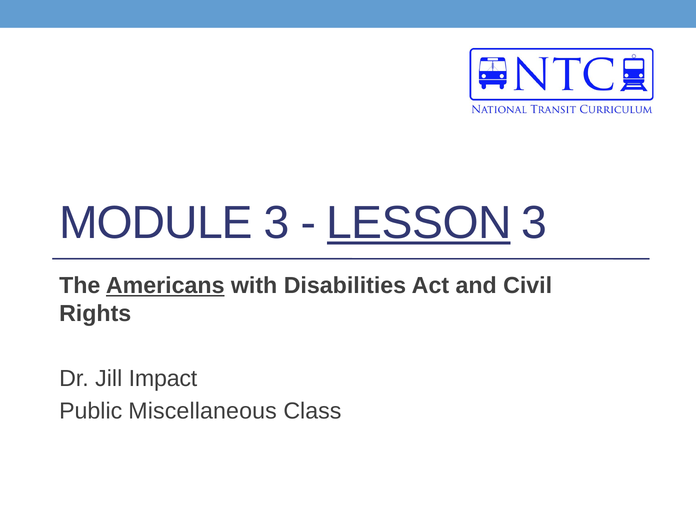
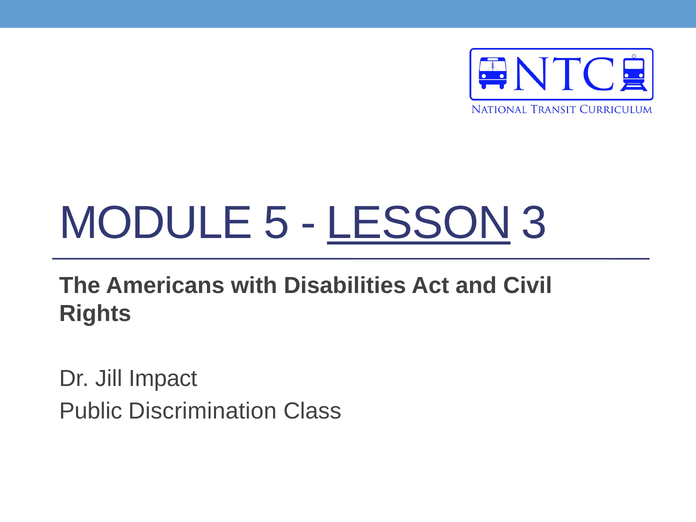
MODULE 3: 3 -> 5
Americans underline: present -> none
Miscellaneous: Miscellaneous -> Discrimination
